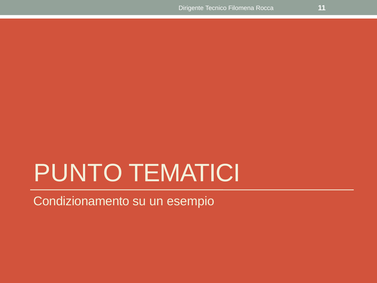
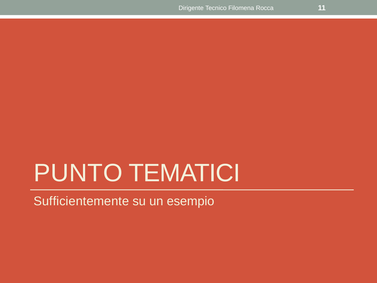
Condizionamento: Condizionamento -> Sufficientemente
